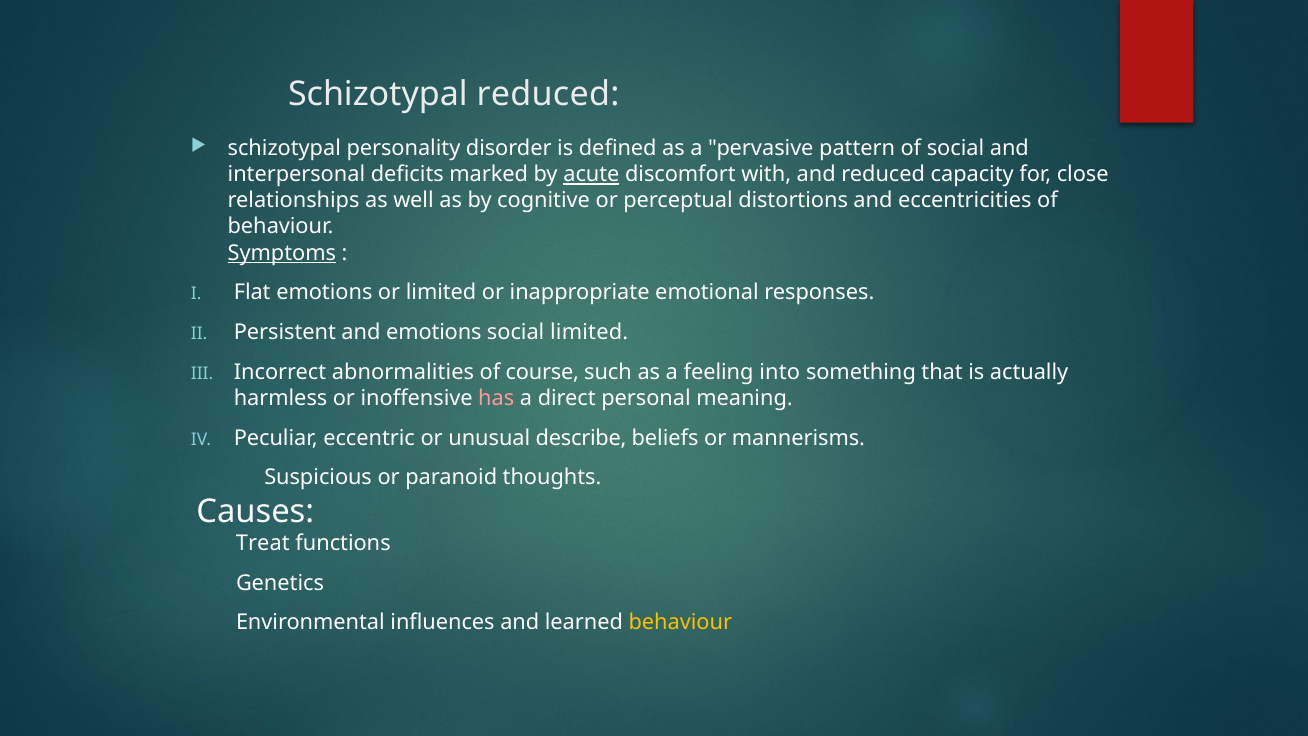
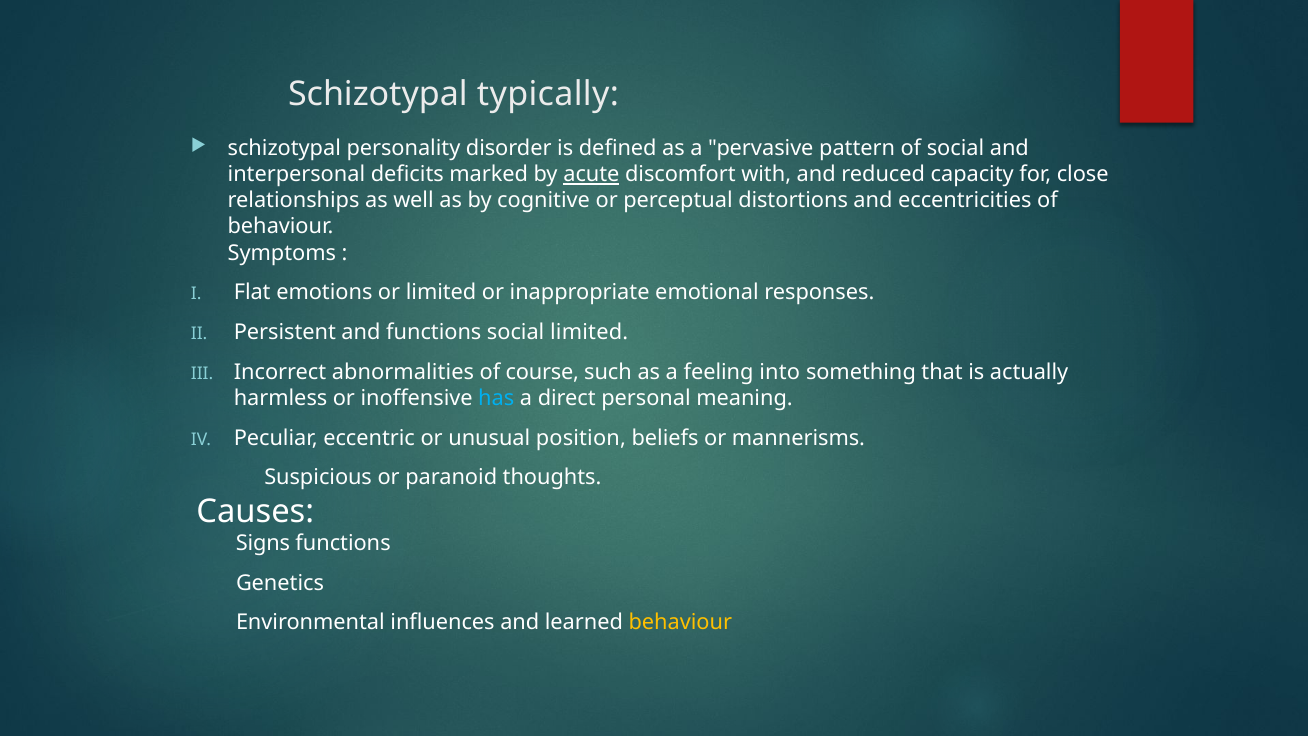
Schizotypal reduced: reduced -> typically
Symptoms underline: present -> none
and emotions: emotions -> functions
has colour: pink -> light blue
describe: describe -> position
Treat: Treat -> Signs
